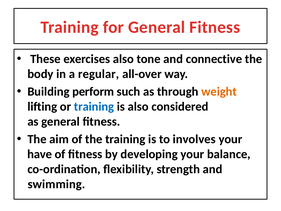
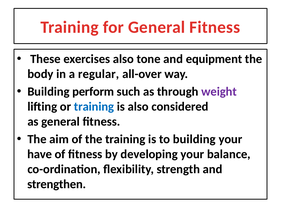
connective: connective -> equipment
weight colour: orange -> purple
to involves: involves -> building
swimming: swimming -> strengthen
